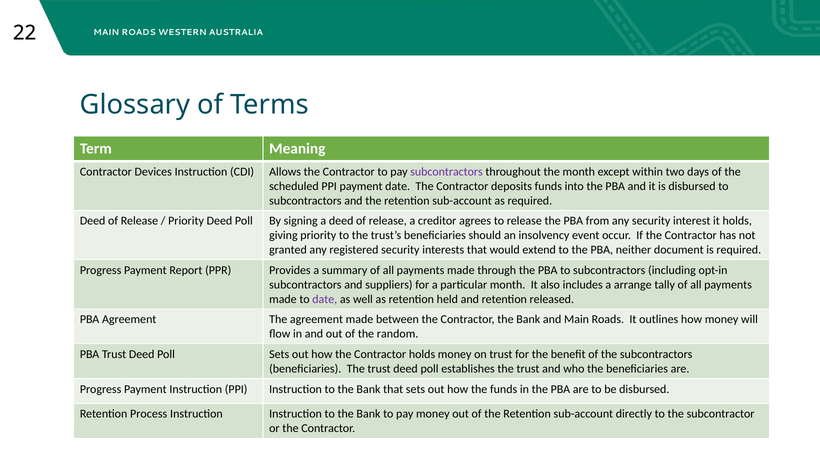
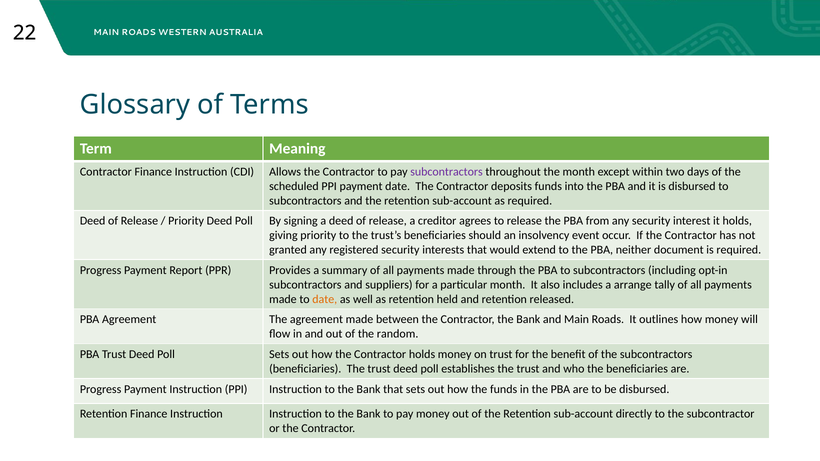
Contractor Devices: Devices -> Finance
date at (325, 299) colour: purple -> orange
Retention Process: Process -> Finance
